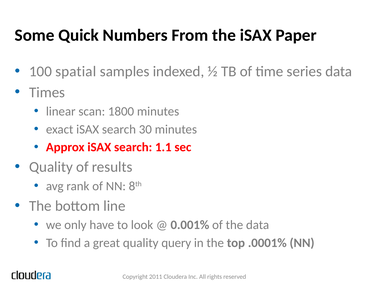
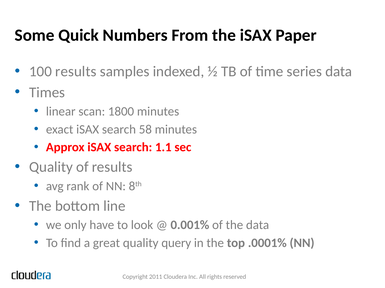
100 spatial: spatial -> results
30: 30 -> 58
